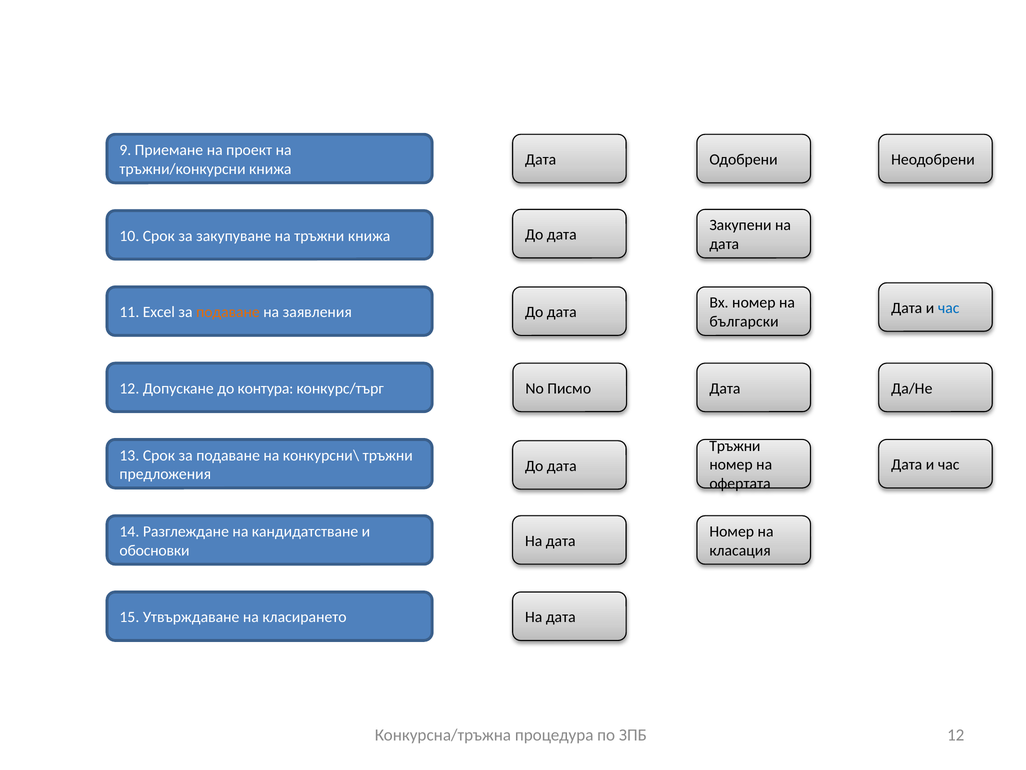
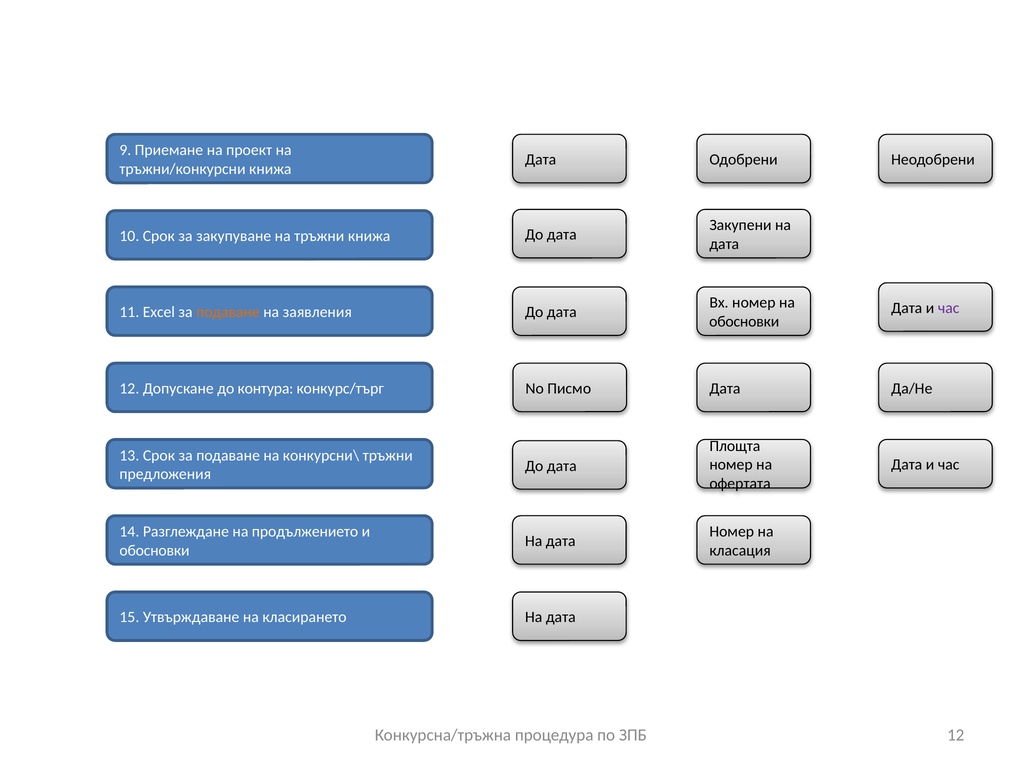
час at (949, 308) colour: blue -> purple
български at (744, 321): български -> обосновки
Тръжни at (735, 446): Тръжни -> Площта
кандидатстване: кандидатстване -> продължението
